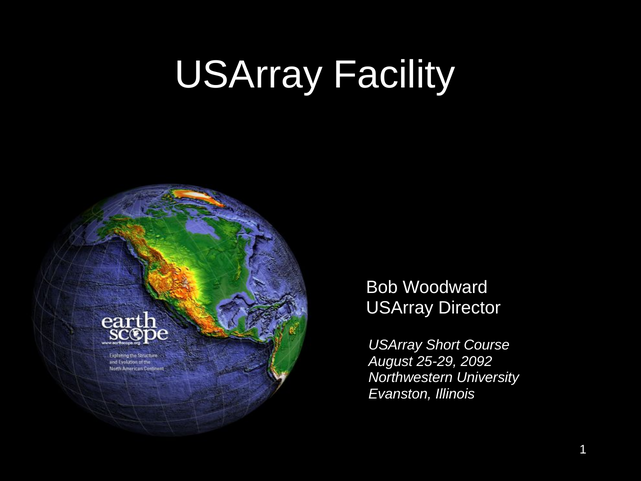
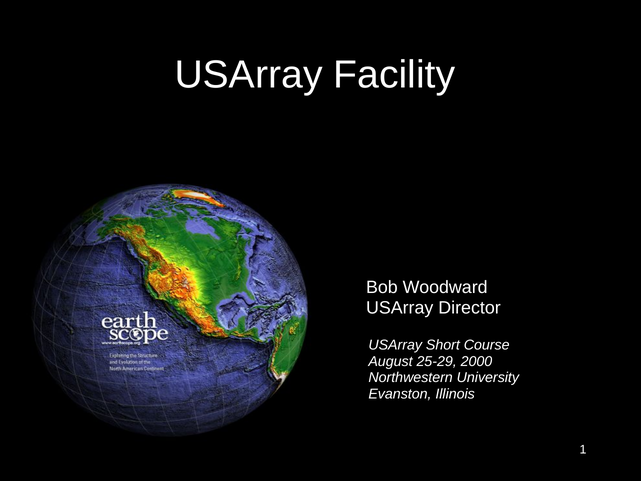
2092: 2092 -> 2000
